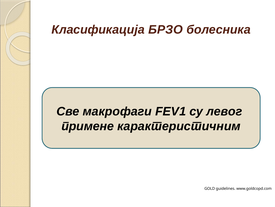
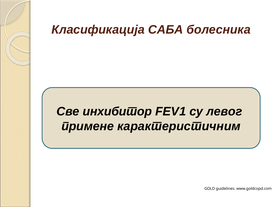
БРЗО: БРЗО -> САБА
макрофаги: макрофаги -> инхибитор
